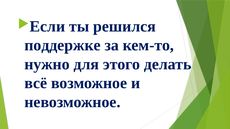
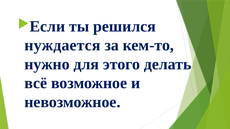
поддержке: поддержке -> нуждается
